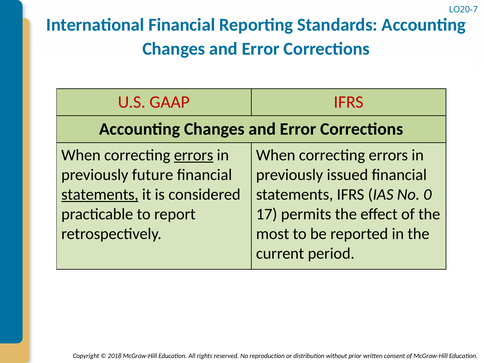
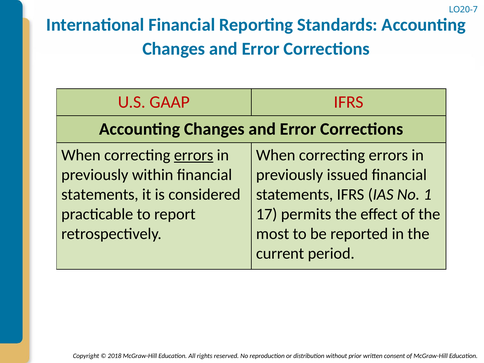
future: future -> within
statements at (100, 195) underline: present -> none
0: 0 -> 1
